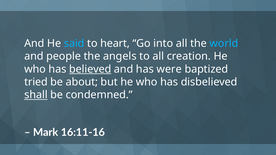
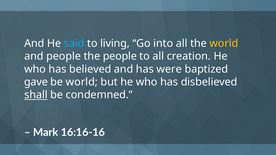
heart: heart -> living
world at (224, 43) colour: light blue -> yellow
the angels: angels -> people
believed underline: present -> none
tried: tried -> gave
be about: about -> world
16:11-16: 16:11-16 -> 16:16-16
